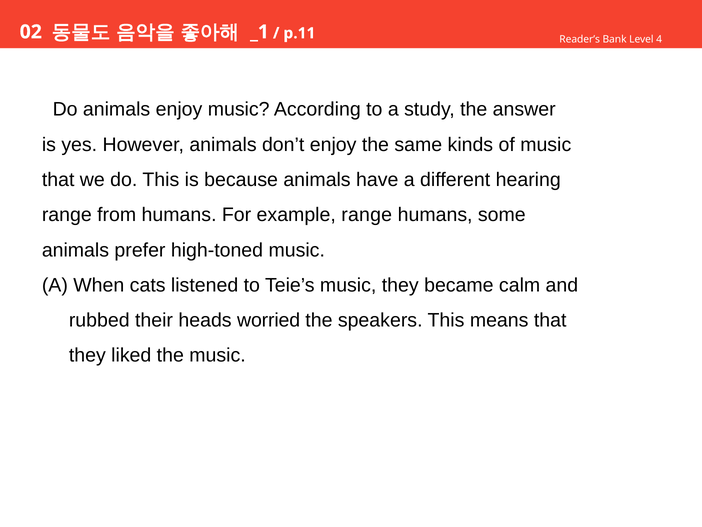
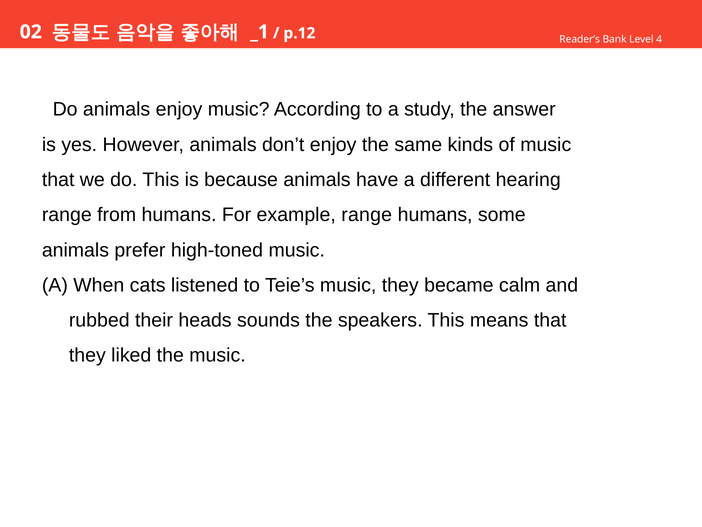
p.11: p.11 -> p.12
worried: worried -> sounds
